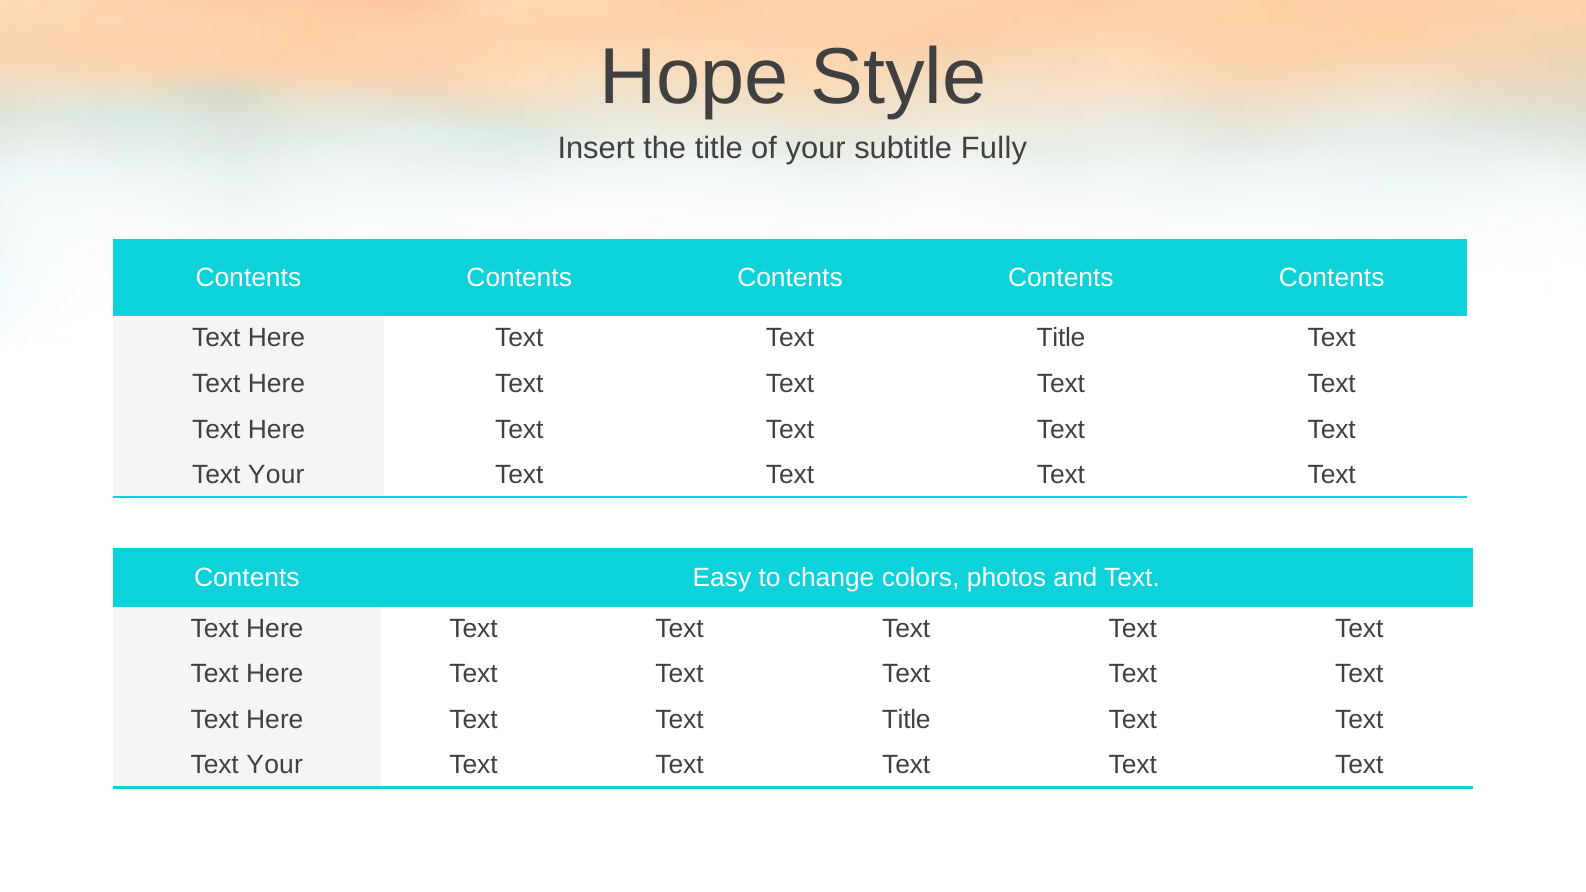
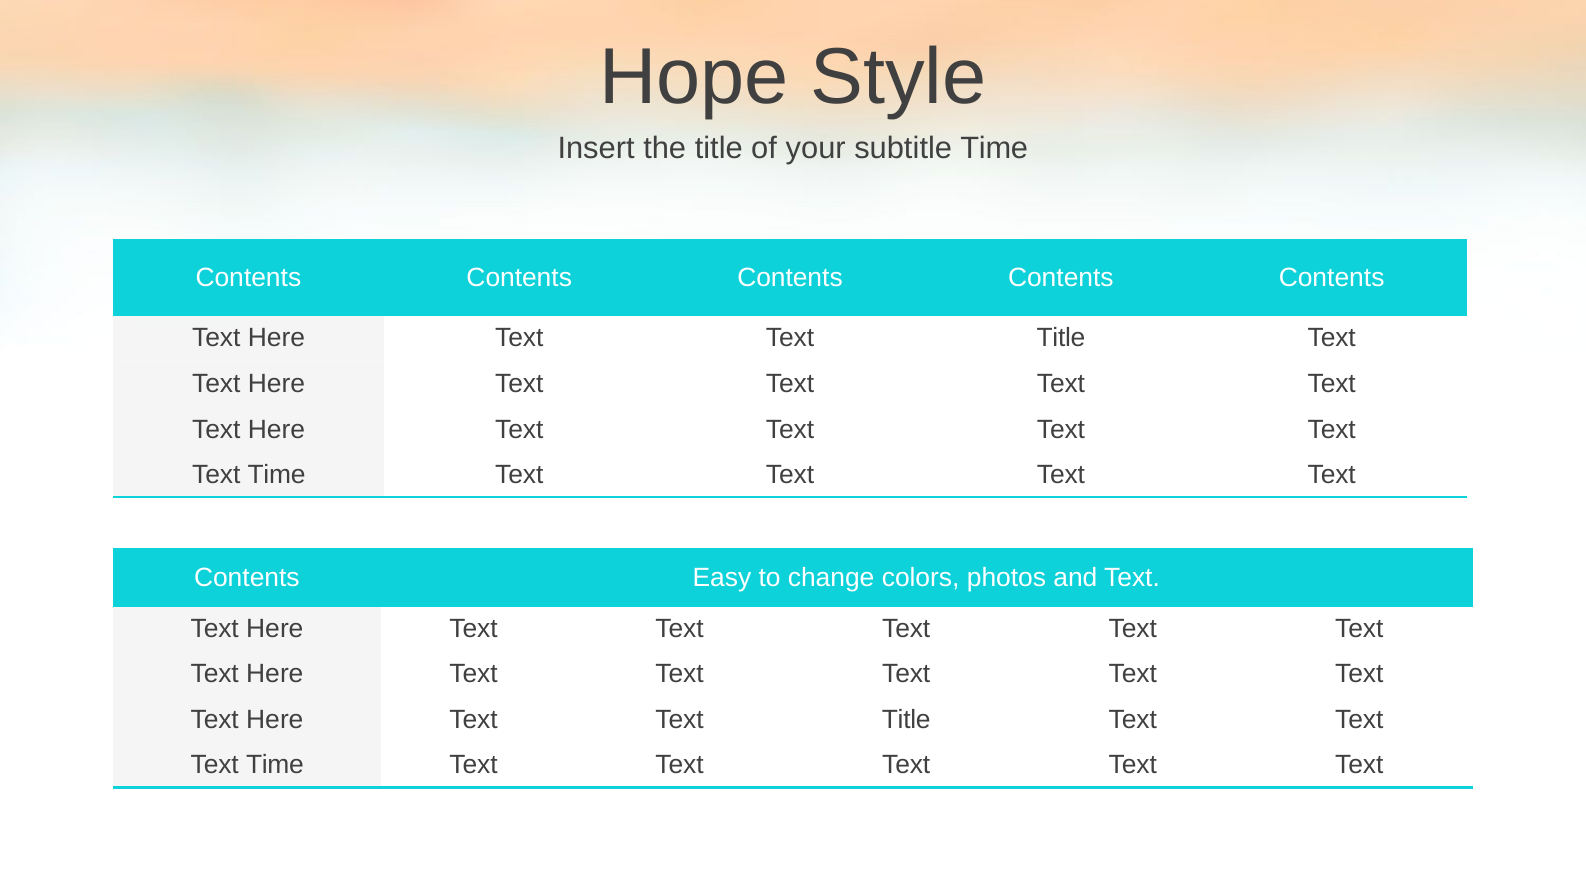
subtitle Fully: Fully -> Time
Your at (276, 475): Your -> Time
Your at (275, 765): Your -> Time
